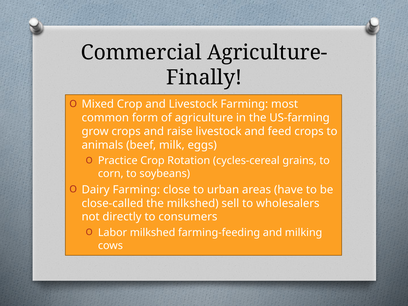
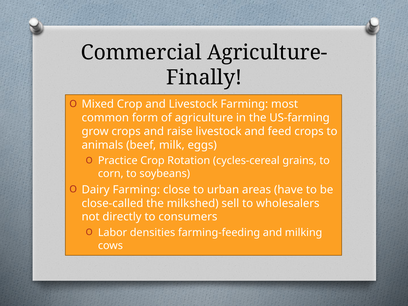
Labor milkshed: milkshed -> densities
